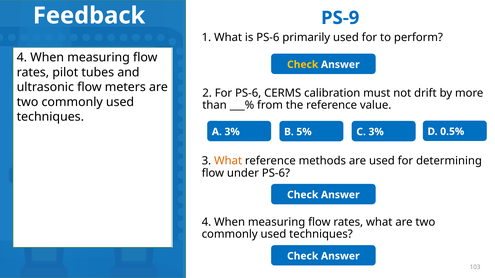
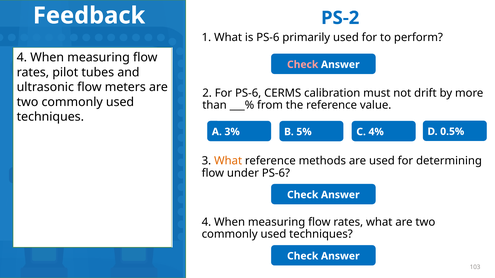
PS-9: PS-9 -> PS-2
Check at (303, 65) colour: yellow -> pink
C 3%: 3% -> 4%
